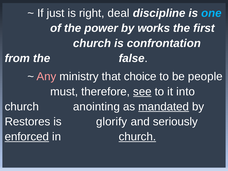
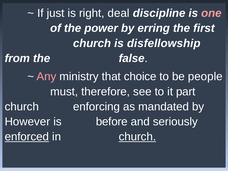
one colour: light blue -> pink
works: works -> erring
confrontation: confrontation -> disfellowship
see underline: present -> none
into: into -> part
anointing: anointing -> enforcing
mandated underline: present -> none
Restores: Restores -> However
glorify: glorify -> before
